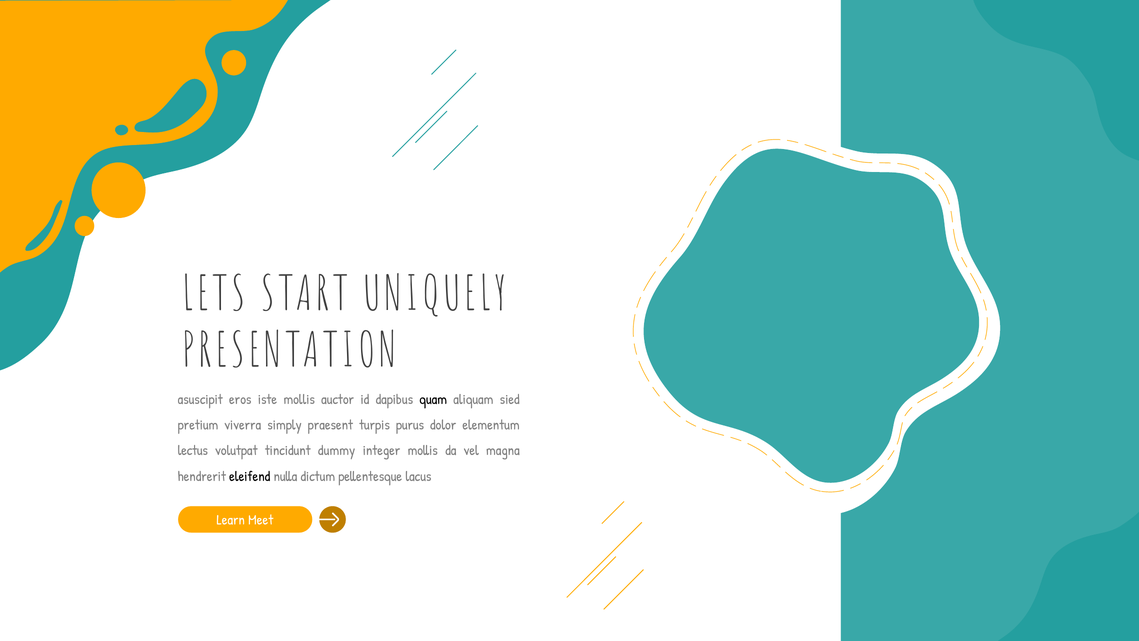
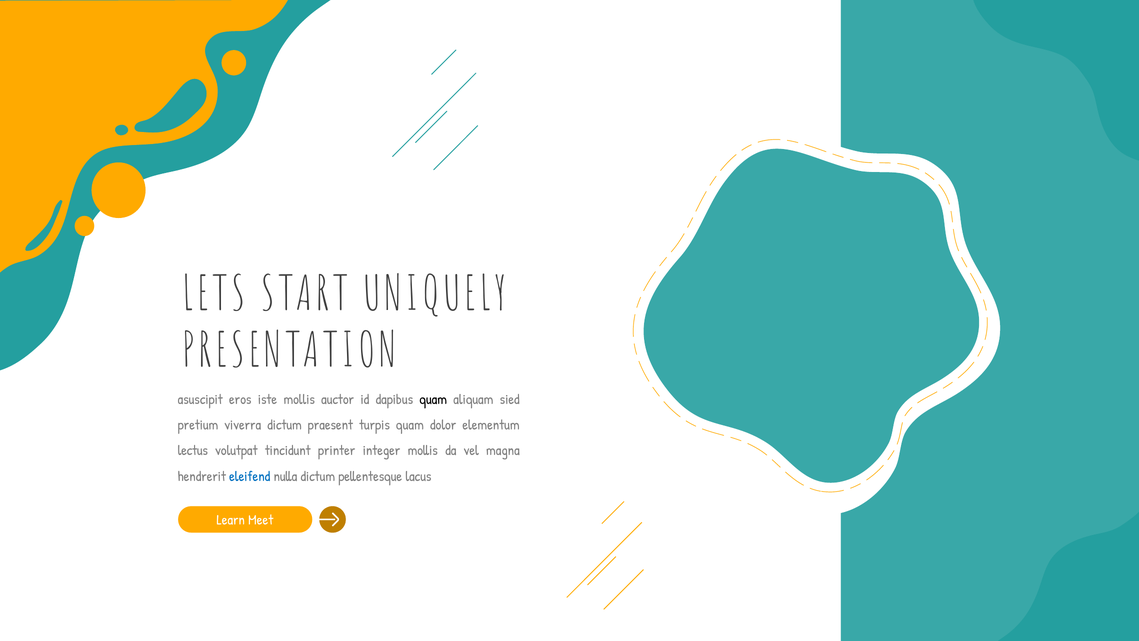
viverra simply: simply -> dictum
turpis purus: purus -> quam
dummy: dummy -> printer
eleifend colour: black -> blue
